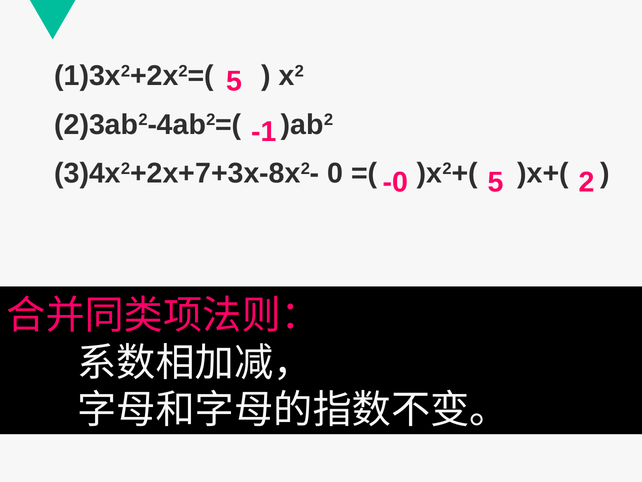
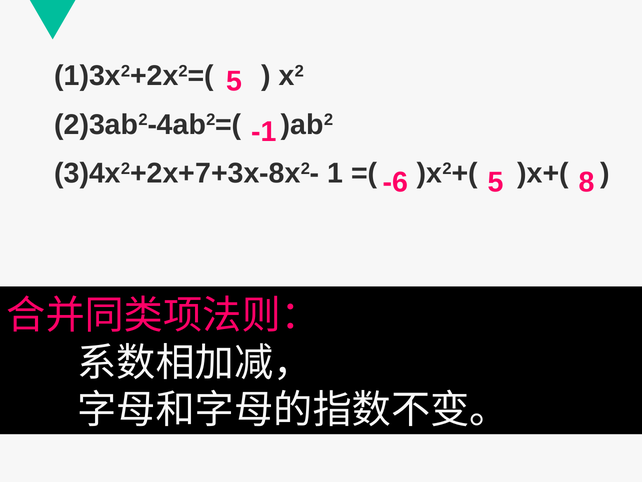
0: 0 -> 1
-0: -0 -> -6
2: 2 -> 8
